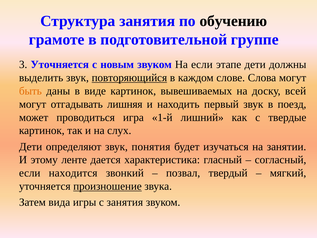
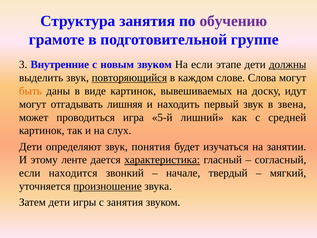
обучению colour: black -> purple
3 Уточняется: Уточняется -> Внутренние
должны underline: none -> present
всей: всей -> идут
поезд: поезд -> звена
1-й: 1-й -> 5-й
твердые: твердые -> средней
характеристика underline: none -> present
позвал: позвал -> начале
Затем вида: вида -> дети
